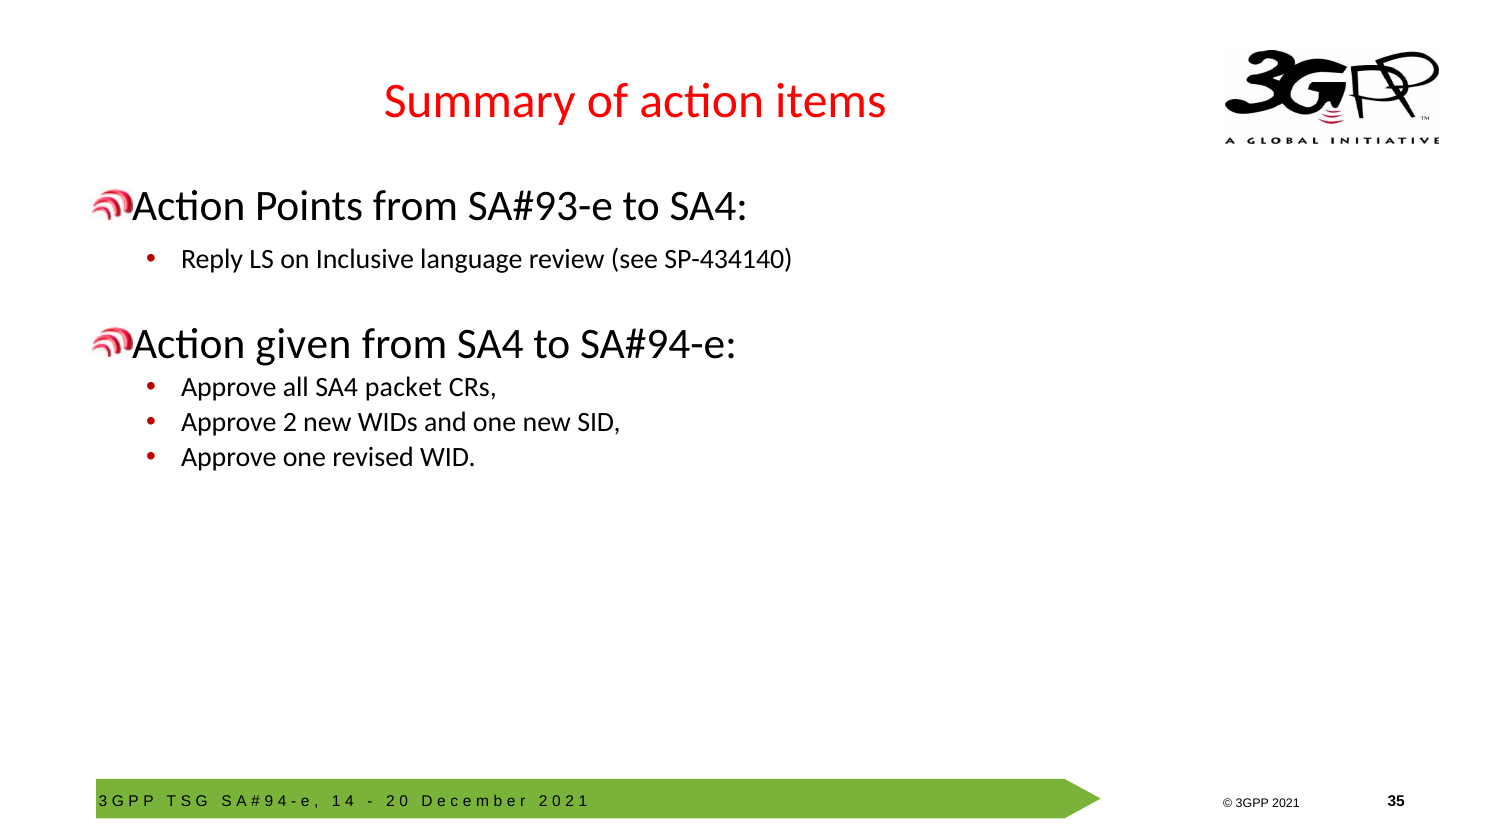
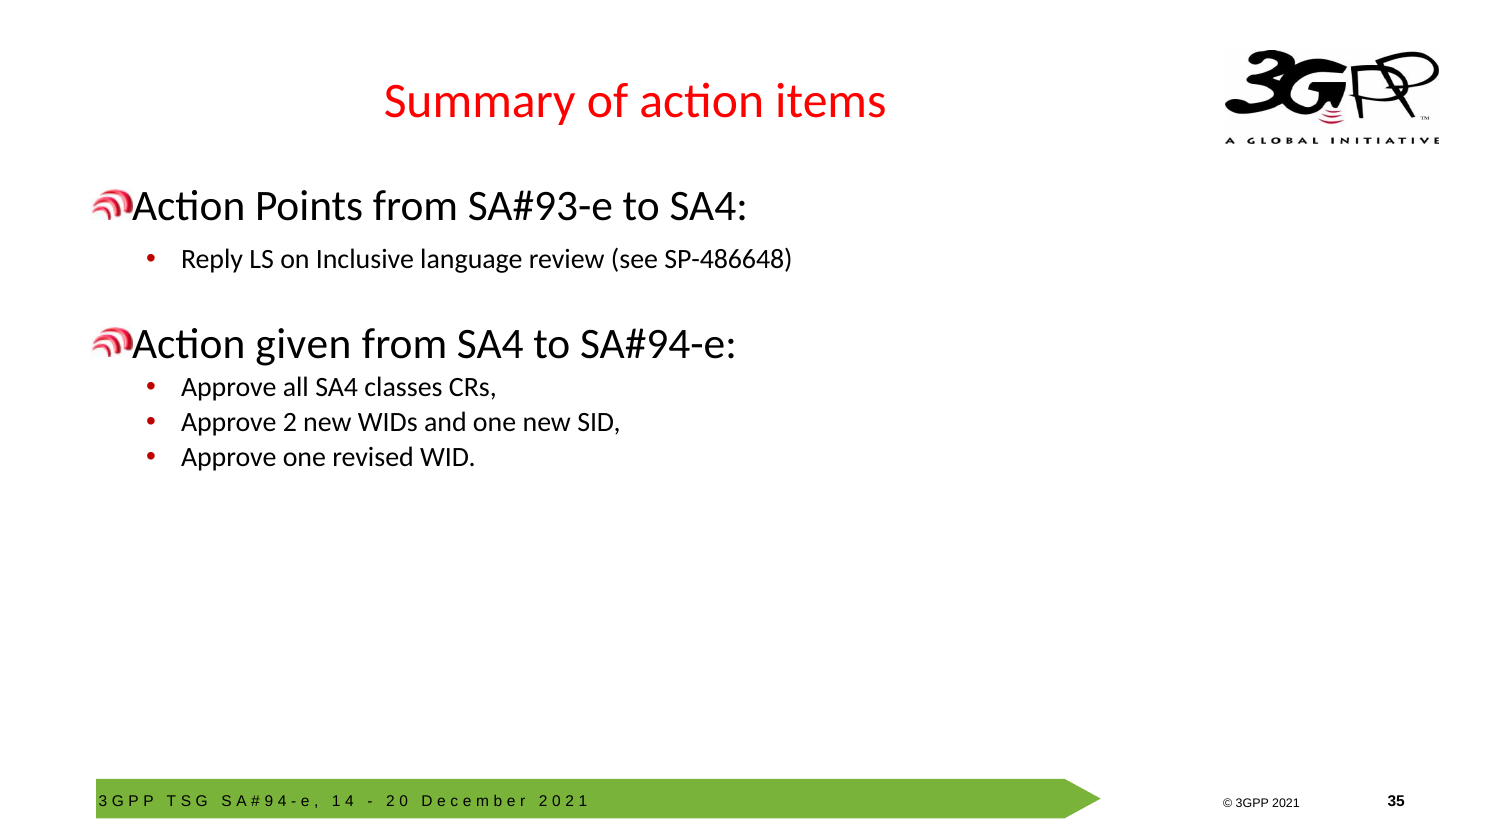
SP-434140: SP-434140 -> SP-486648
packet: packet -> classes
